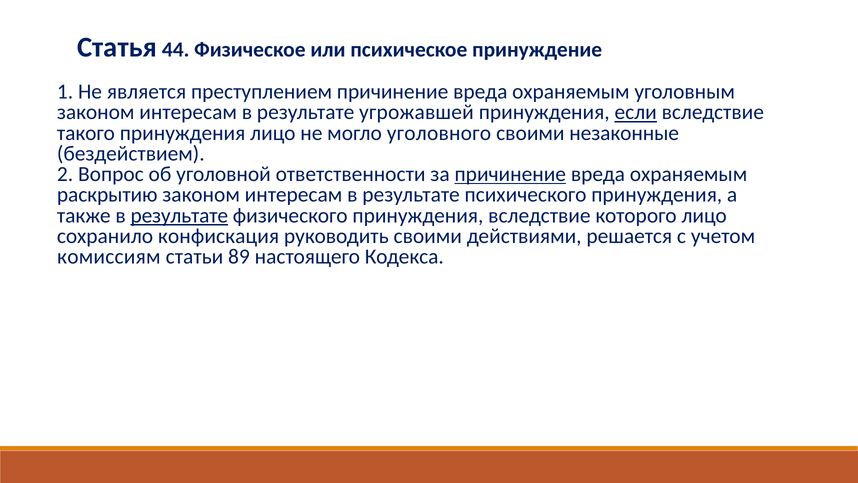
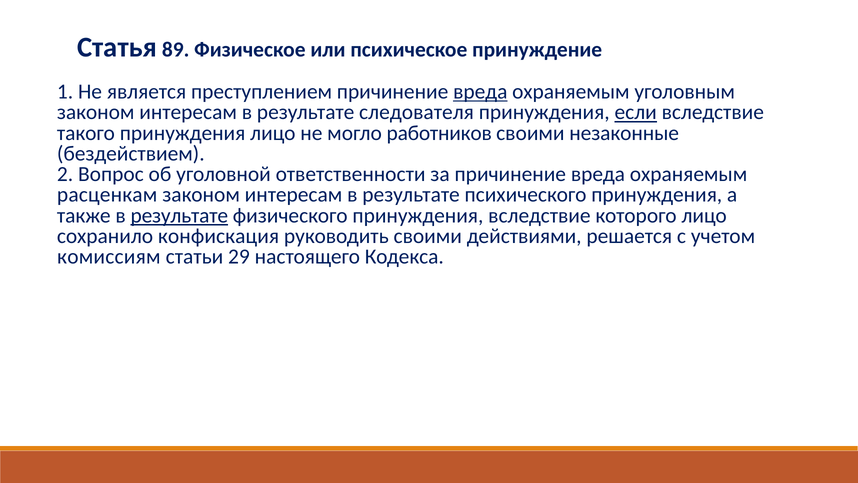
44: 44 -> 89
вреда at (480, 92) underline: none -> present
угрожавшей: угрожавшей -> следователя
уголовного: уголовного -> работников
причинение at (510, 174) underline: present -> none
раскрытию: раскрытию -> расценкам
89: 89 -> 29
